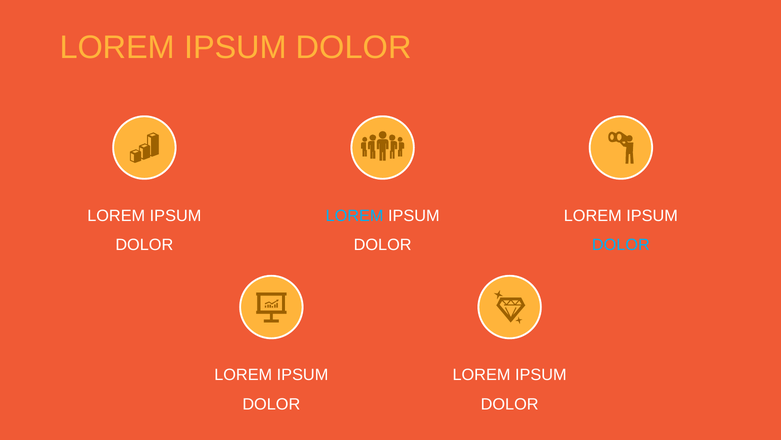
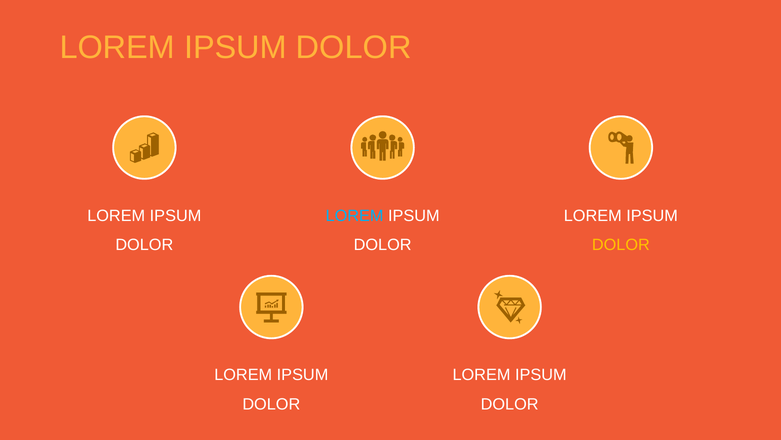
DOLOR at (621, 245) colour: light blue -> yellow
